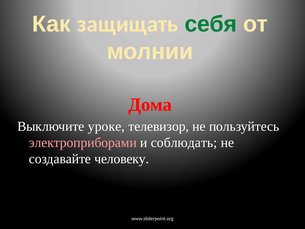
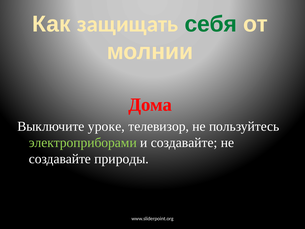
электроприборами colour: pink -> light green
и соблюдать: соблюдать -> создавайте
человеку: человеку -> природы
